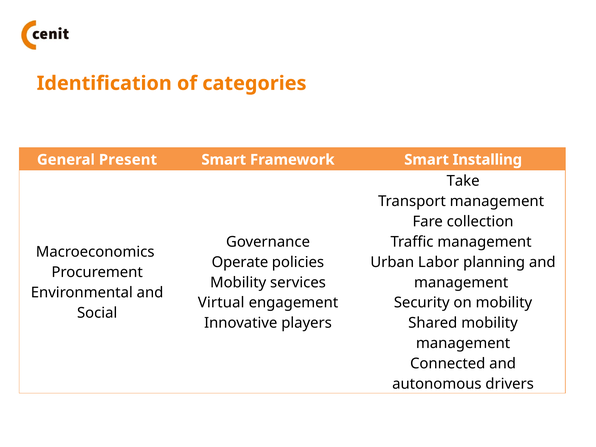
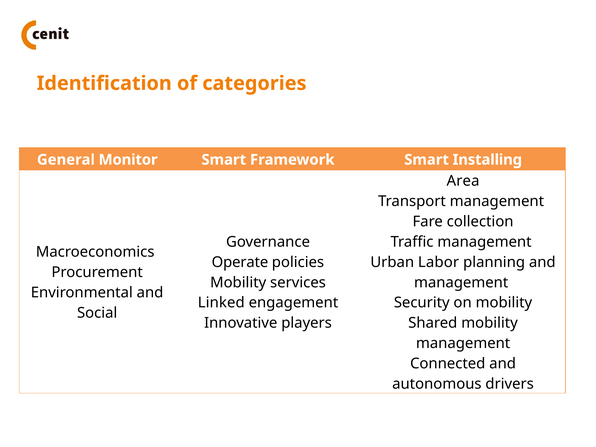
Present: Present -> Monitor
Take: Take -> Area
Virtual: Virtual -> Linked
